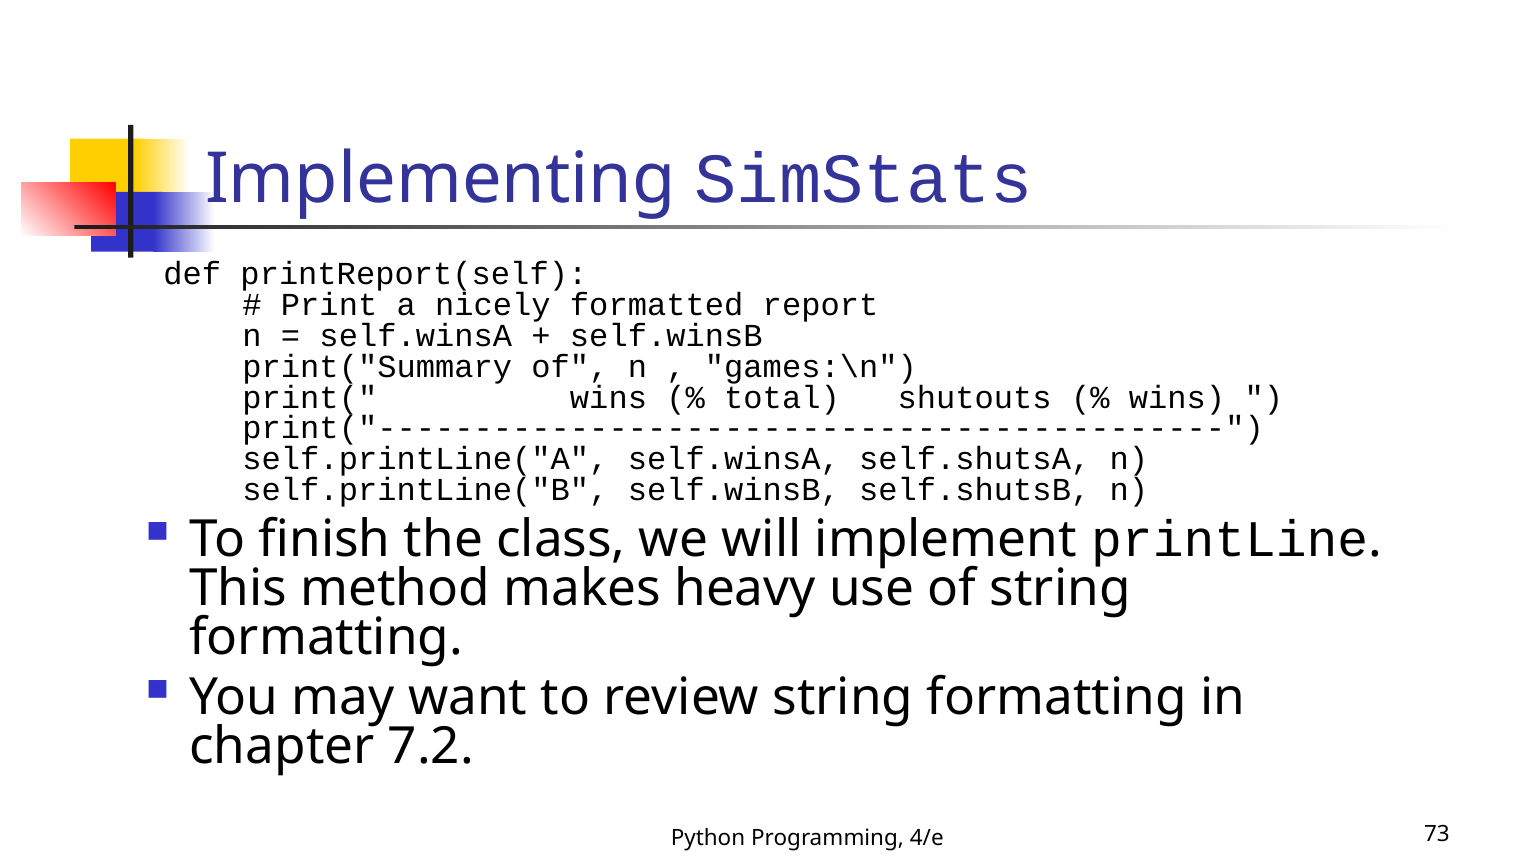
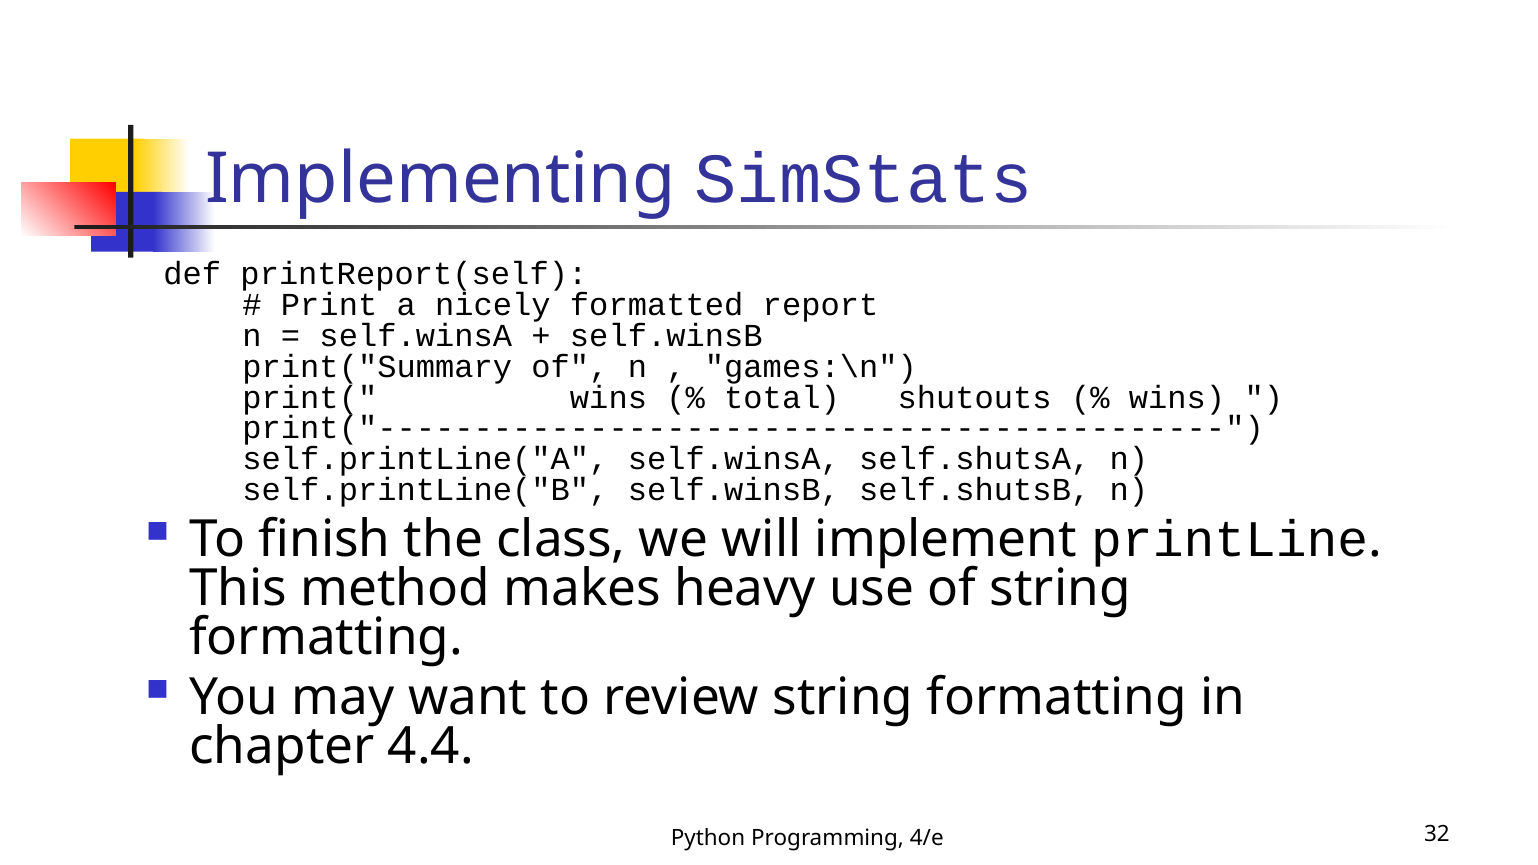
7.2: 7.2 -> 4.4
73: 73 -> 32
